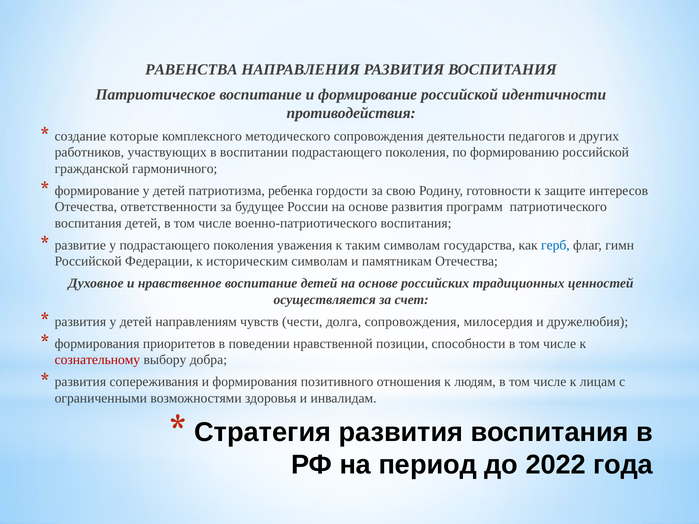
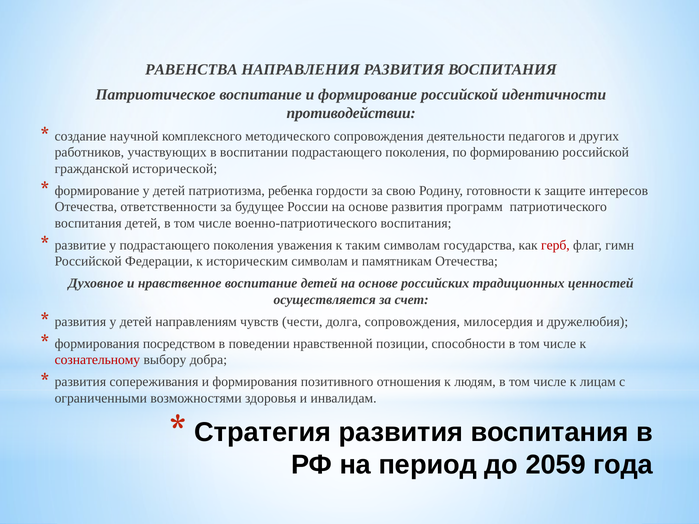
противодействия: противодействия -> противодействии
которые: которые -> научной
гармоничного: гармоничного -> исторической
герб colour: blue -> red
приоритетов: приоритетов -> посредством
2022: 2022 -> 2059
